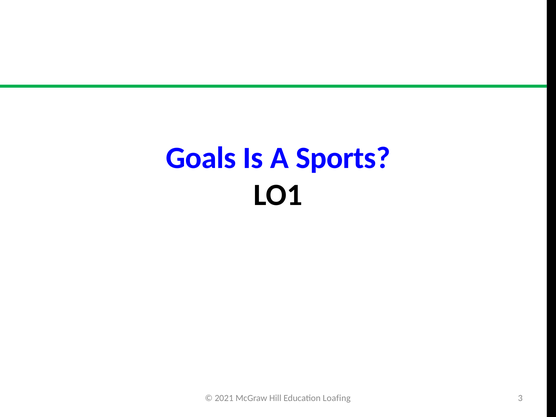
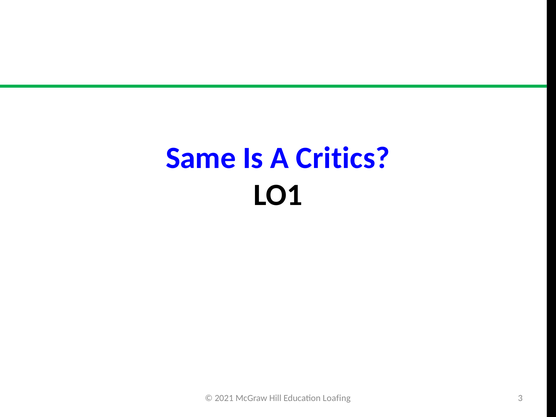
Goals: Goals -> Same
Sports: Sports -> Critics
